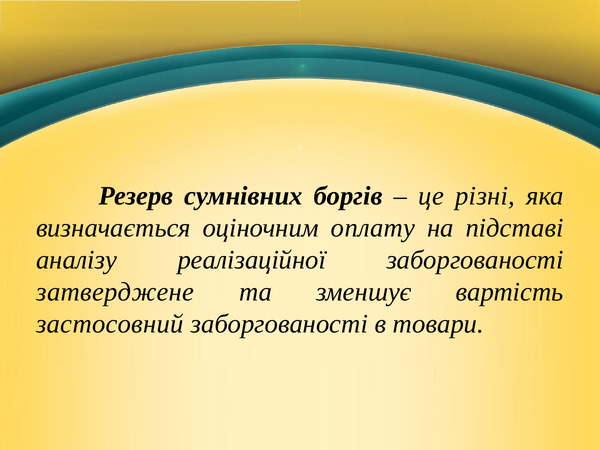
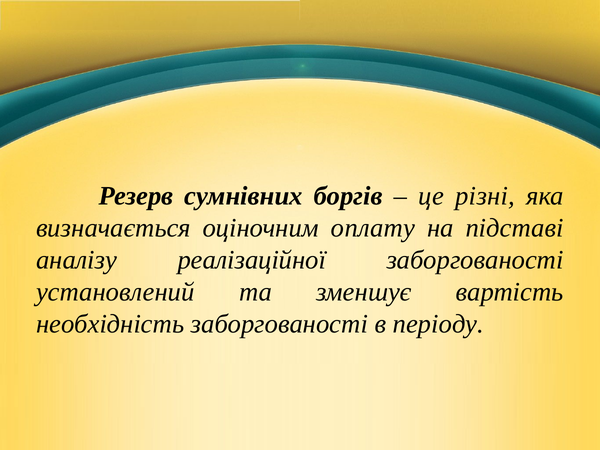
затверджене: затверджене -> установлений
застосовний: застосовний -> необхідність
товари: товари -> періоду
